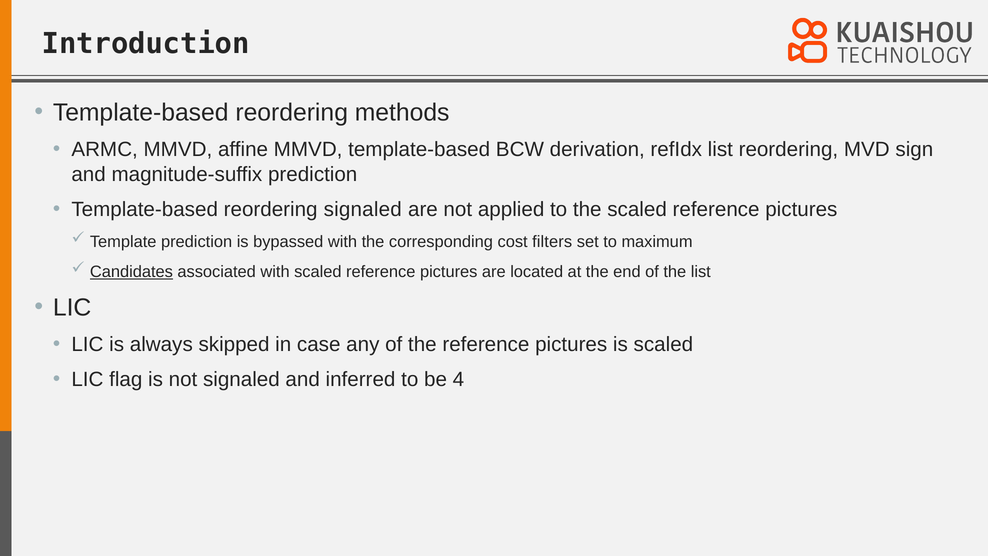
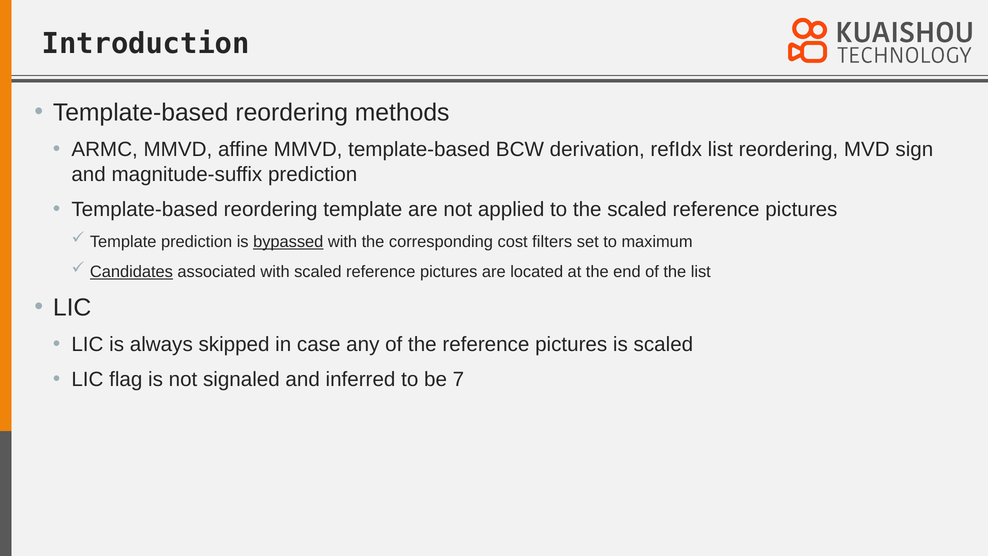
reordering signaled: signaled -> template
bypassed underline: none -> present
4: 4 -> 7
